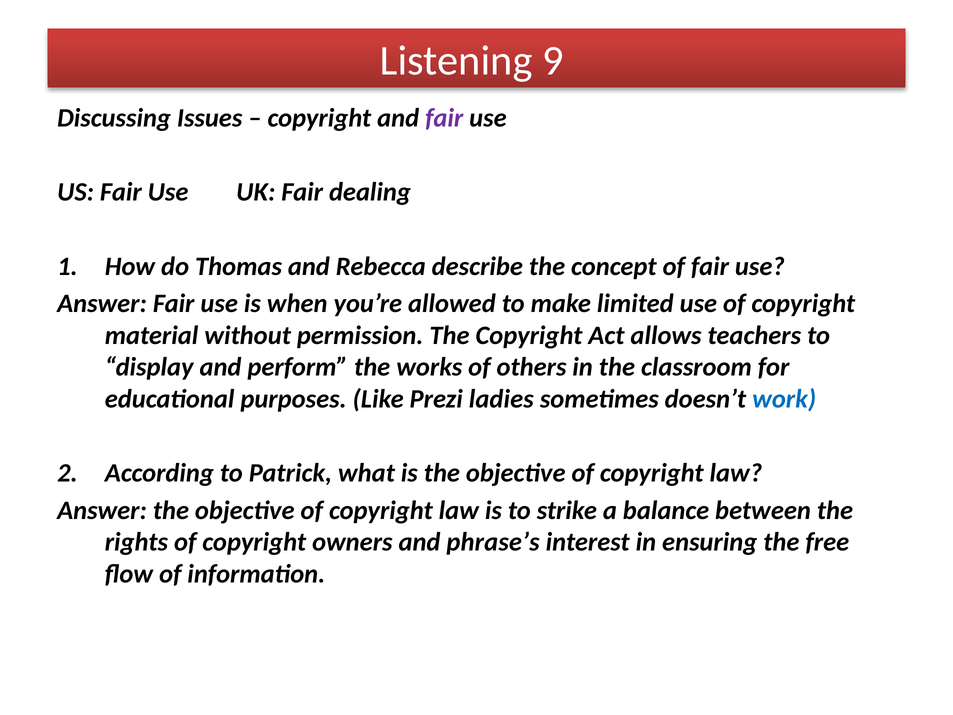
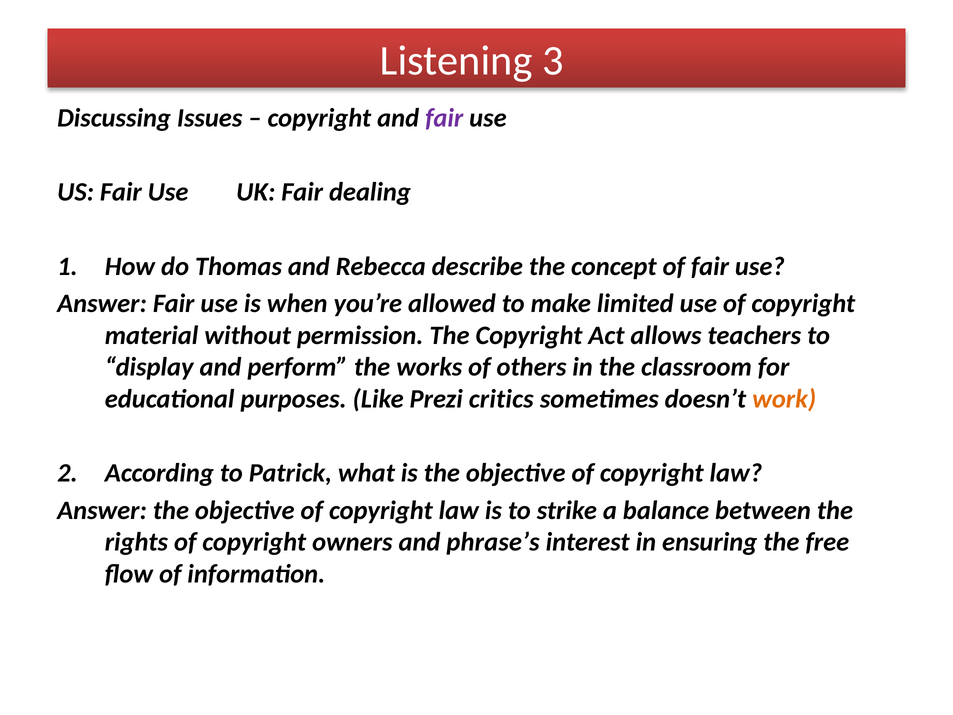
9: 9 -> 3
ladies: ladies -> critics
work colour: blue -> orange
